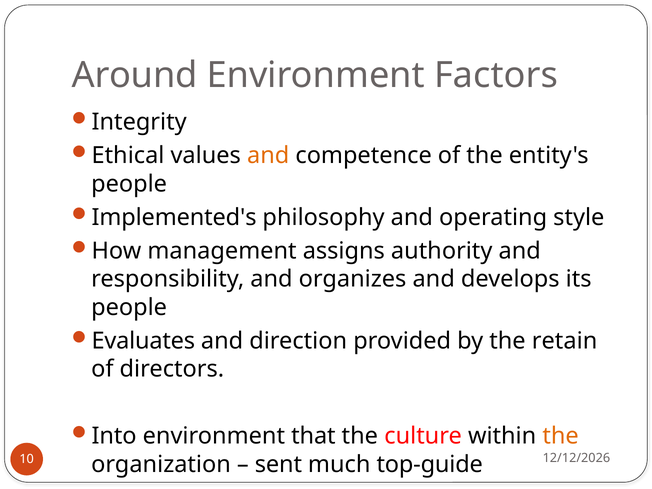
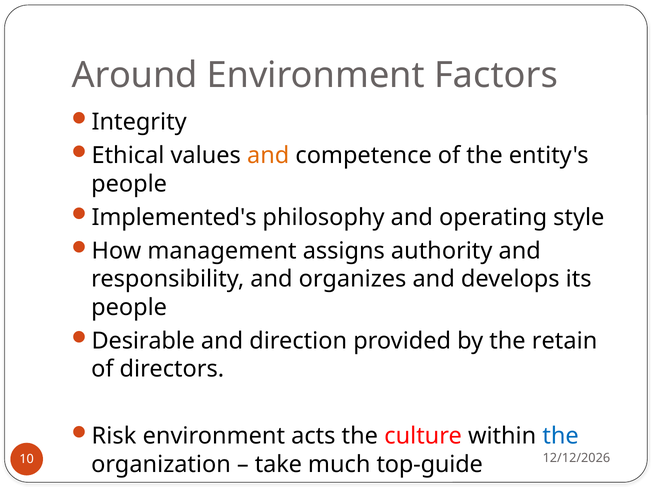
Evaluates: Evaluates -> Desirable
Into: Into -> Risk
that: that -> acts
the at (561, 436) colour: orange -> blue
sent: sent -> take
